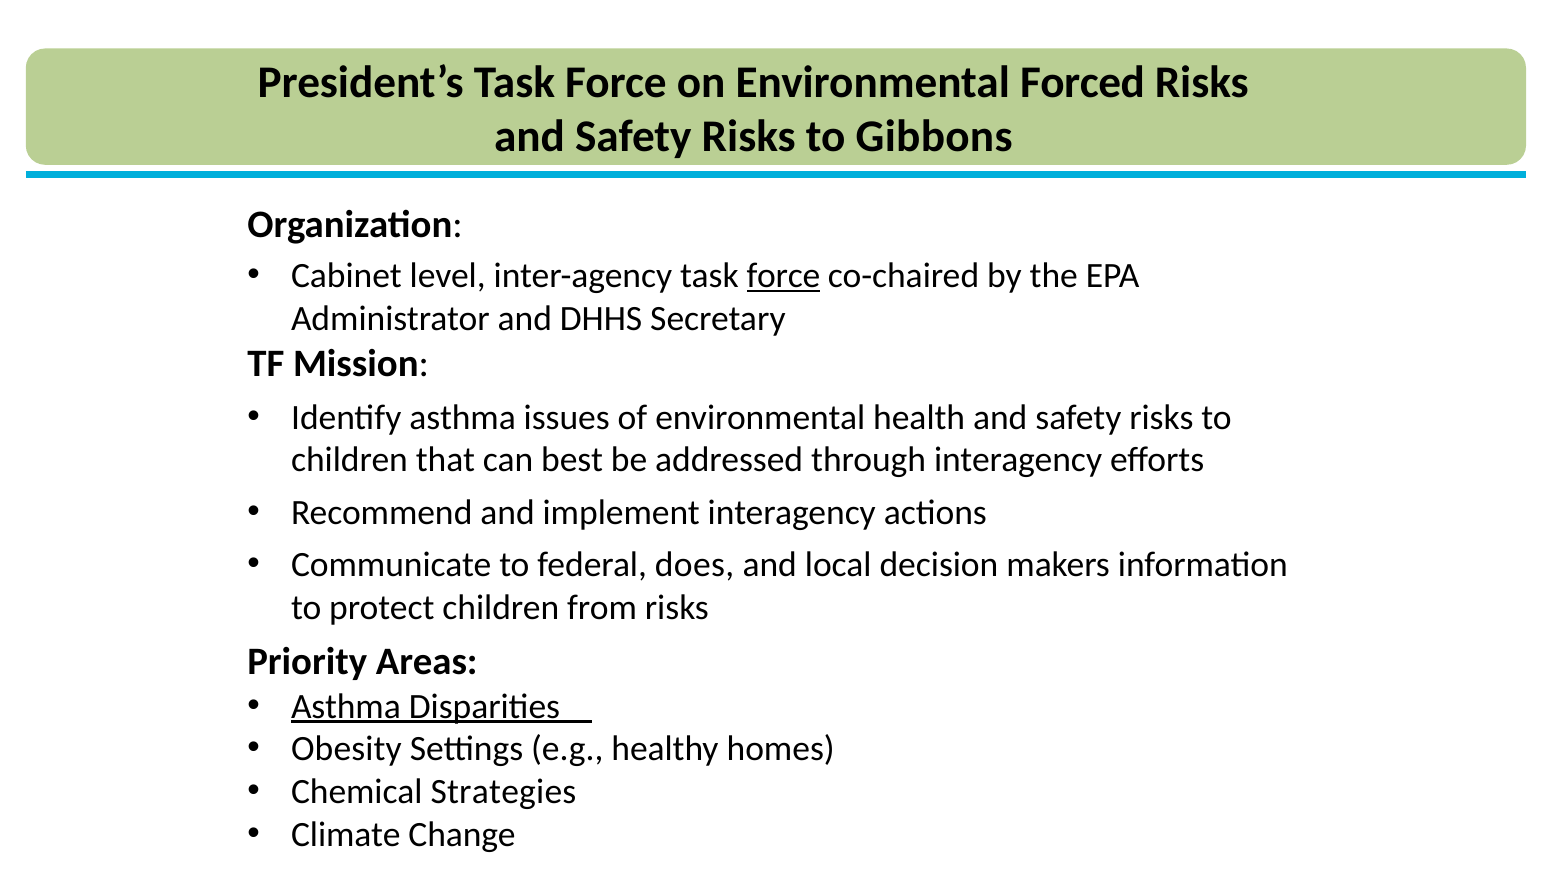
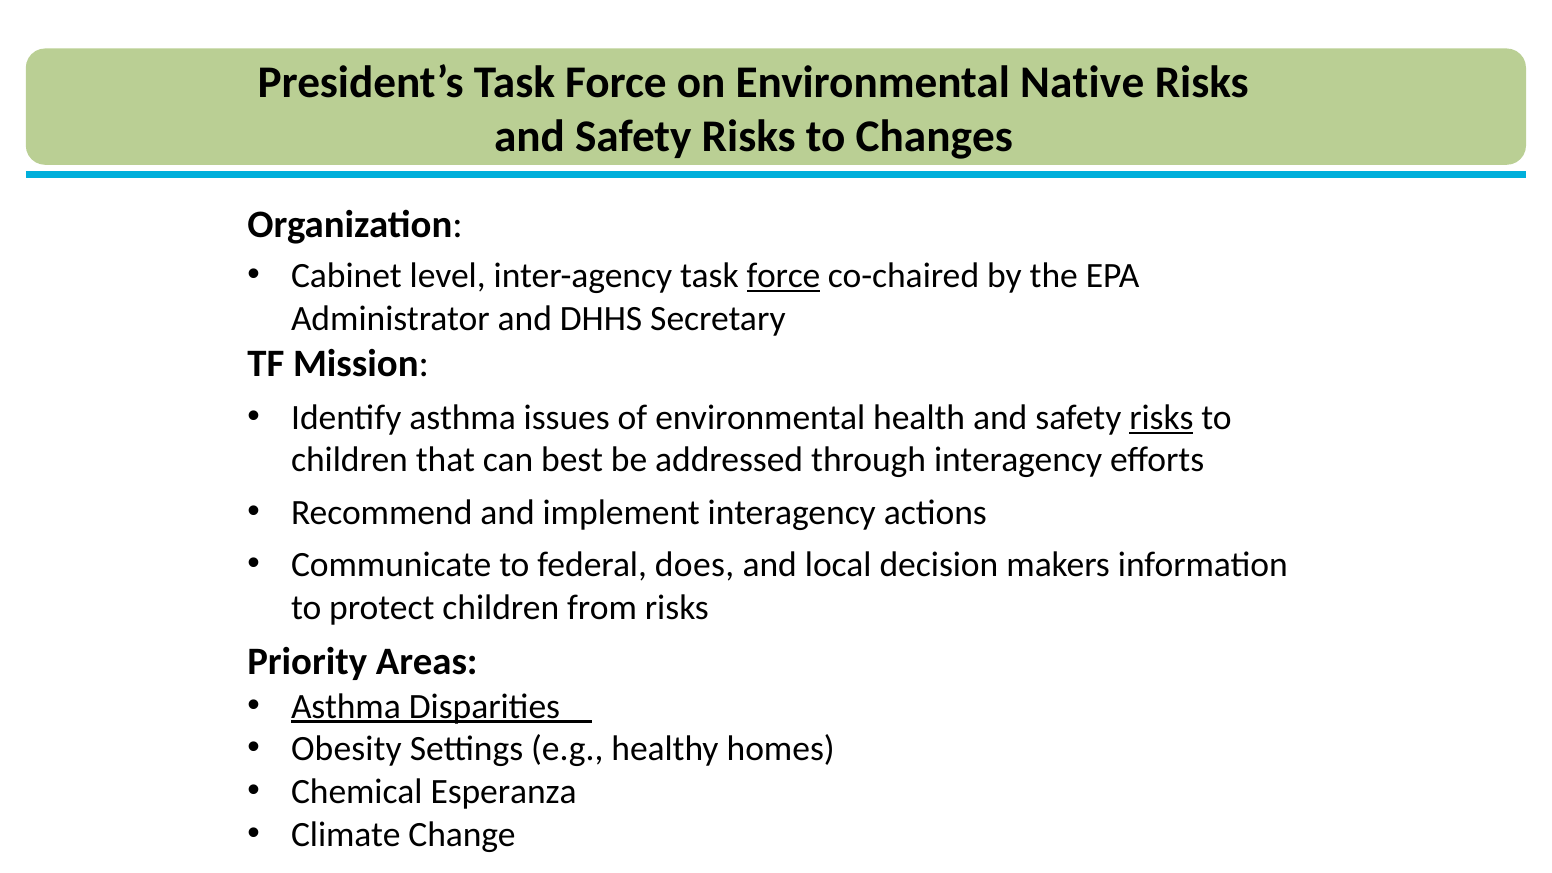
Forced: Forced -> Native
Gibbons: Gibbons -> Changes
risks at (1161, 417) underline: none -> present
Strategies: Strategies -> Esperanza
